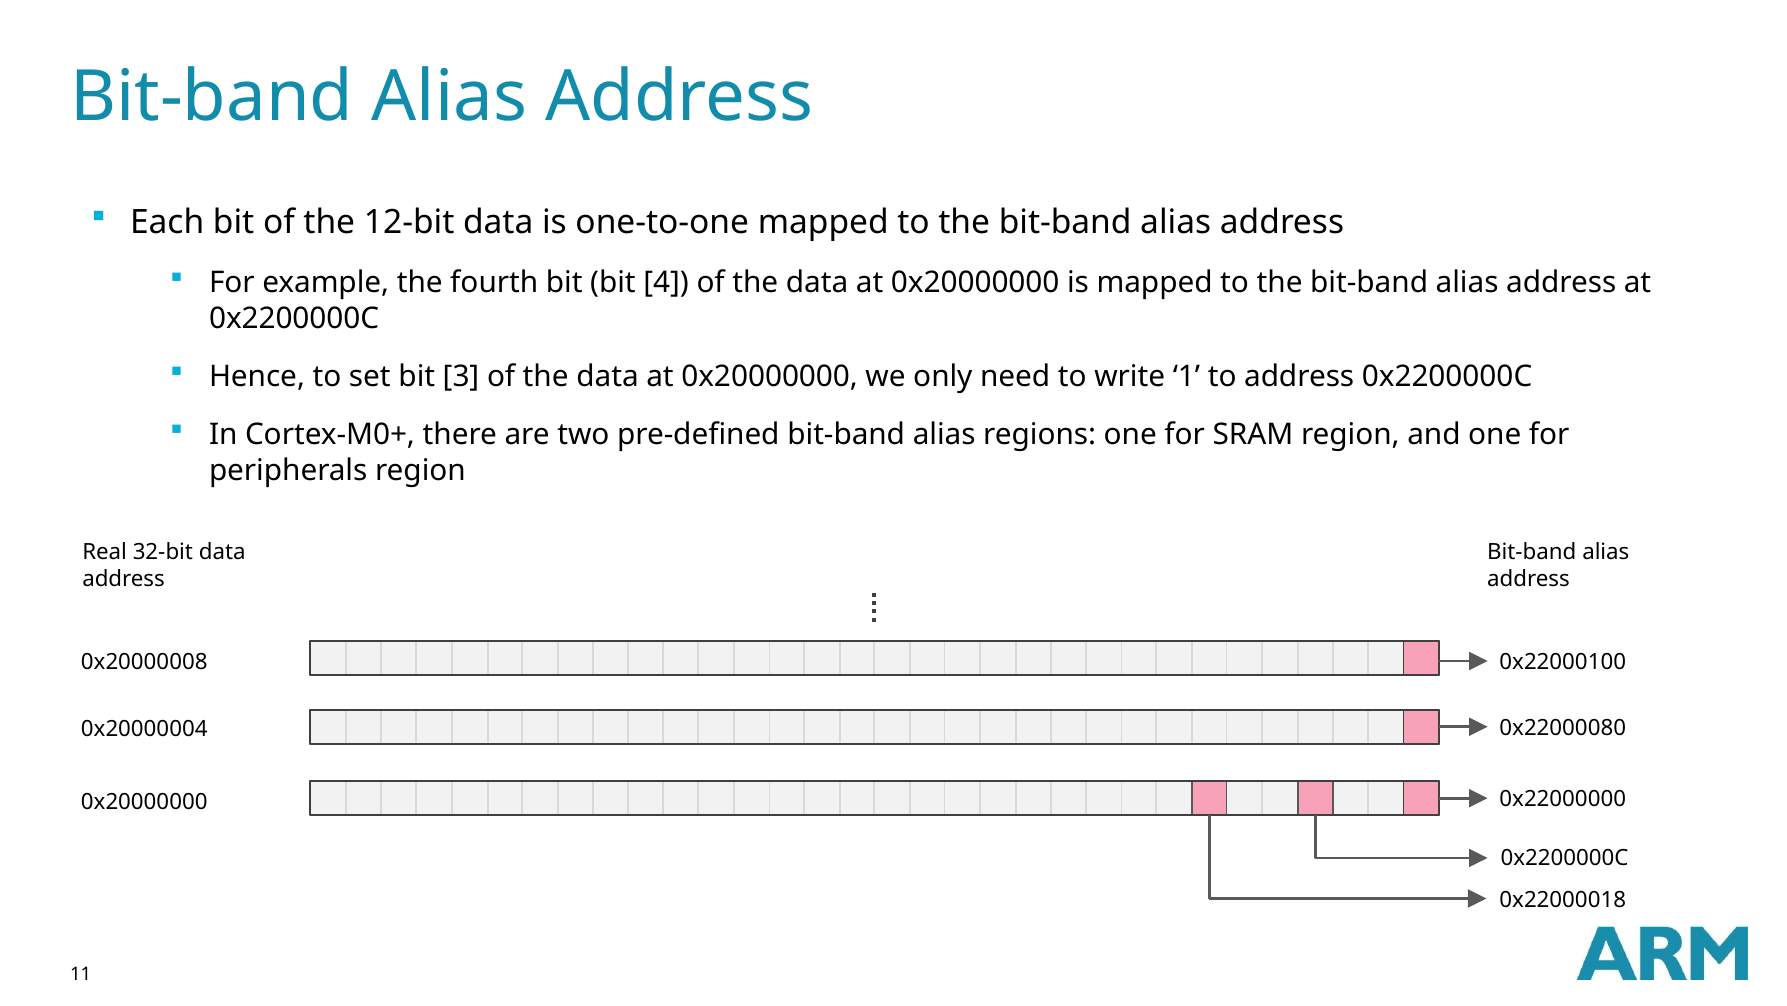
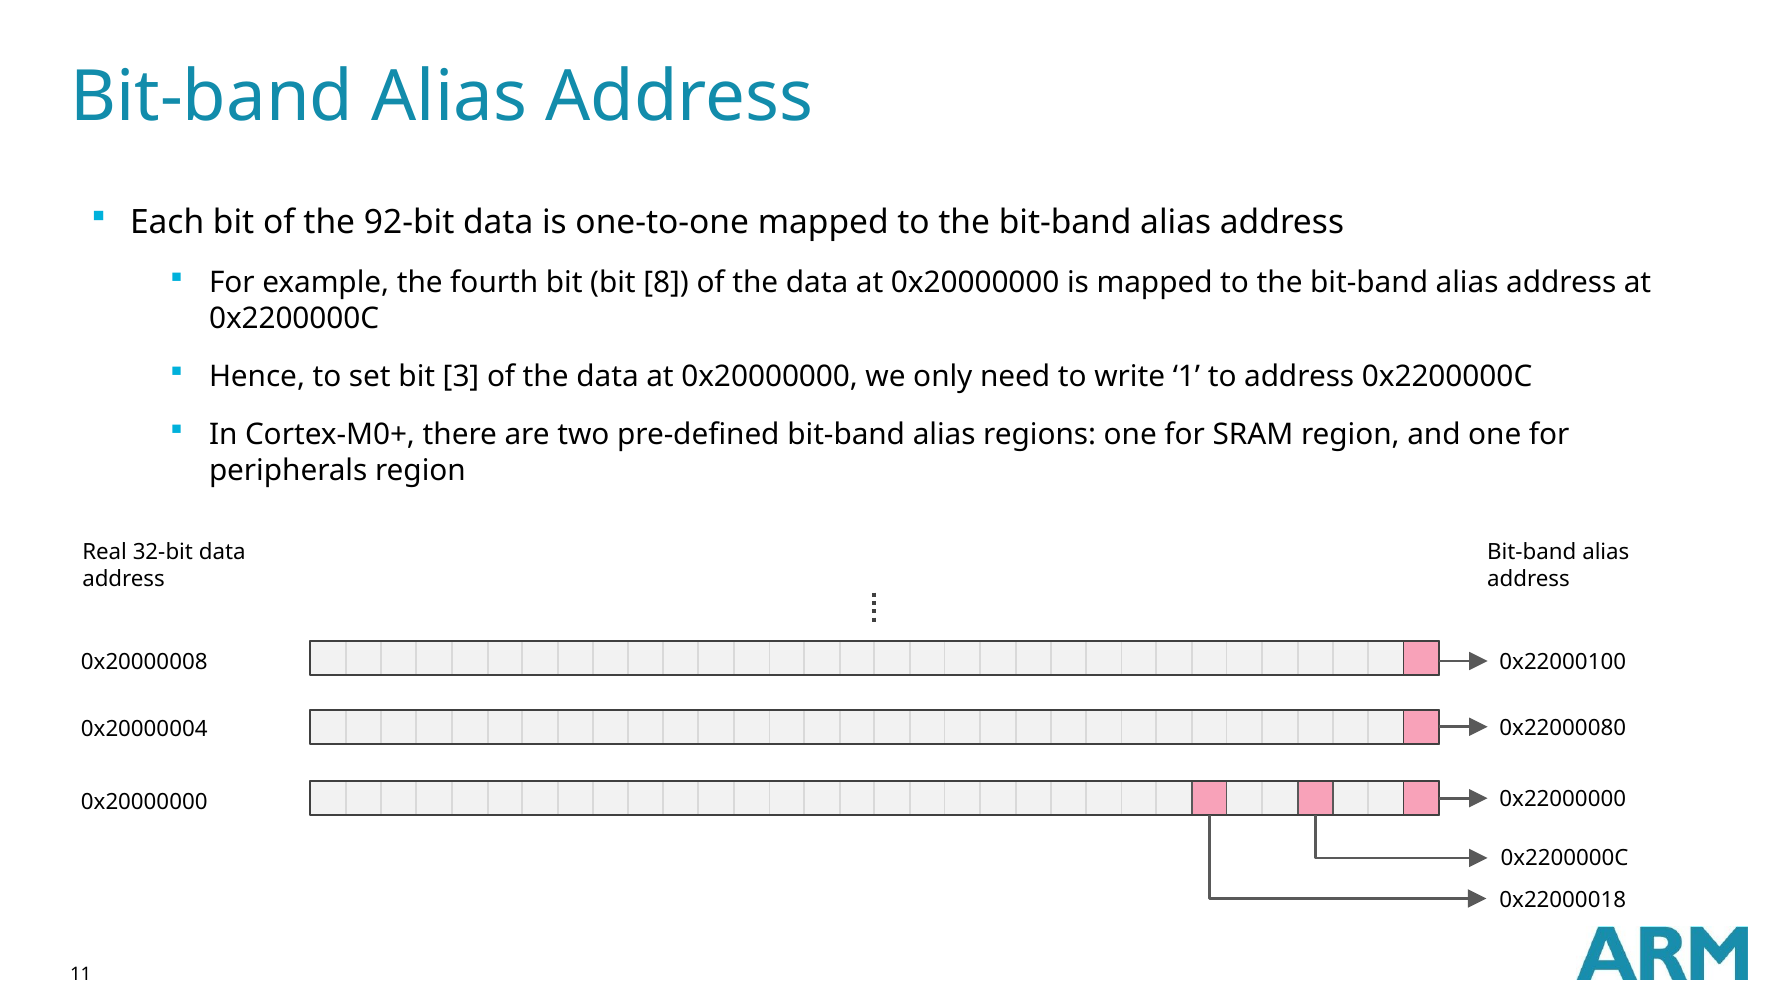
12-bit: 12-bit -> 92-bit
4: 4 -> 8
